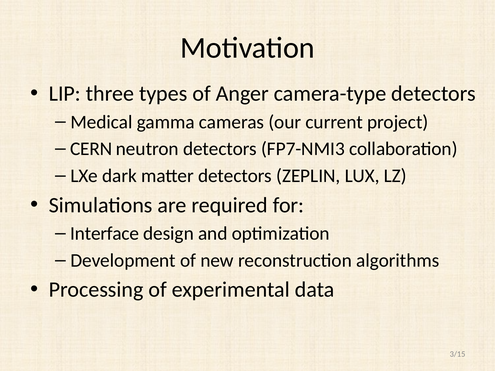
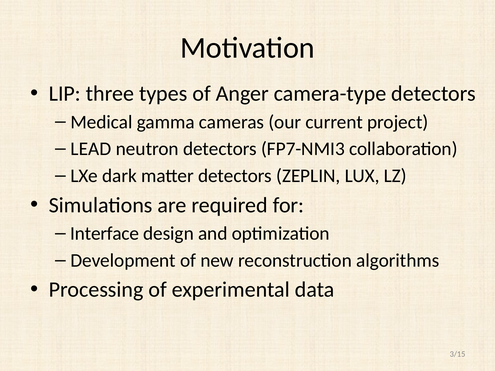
CERN: CERN -> LEAD
